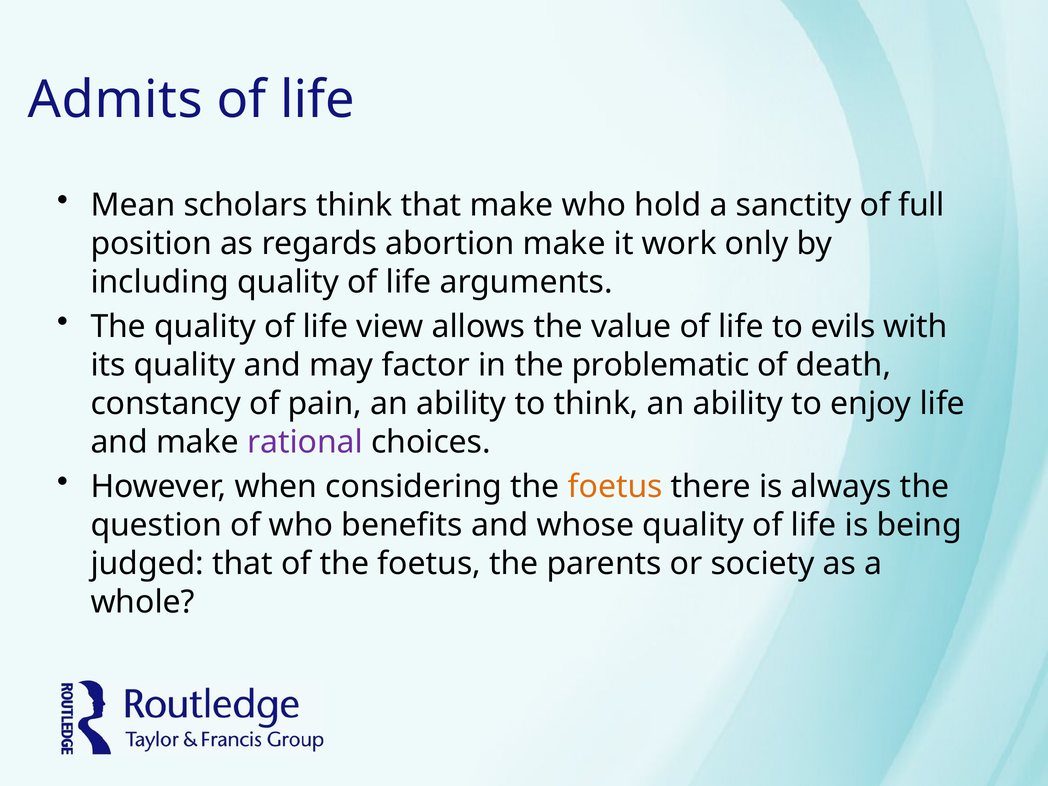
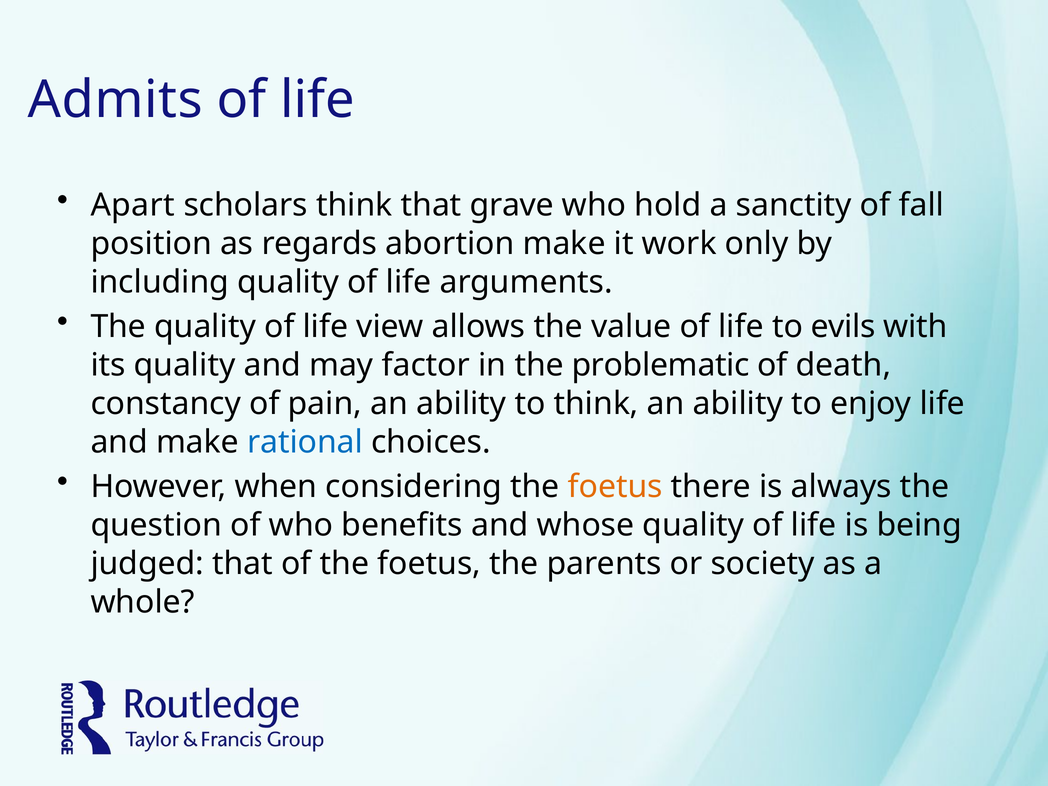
Mean: Mean -> Apart
that make: make -> grave
full: full -> fall
rational colour: purple -> blue
